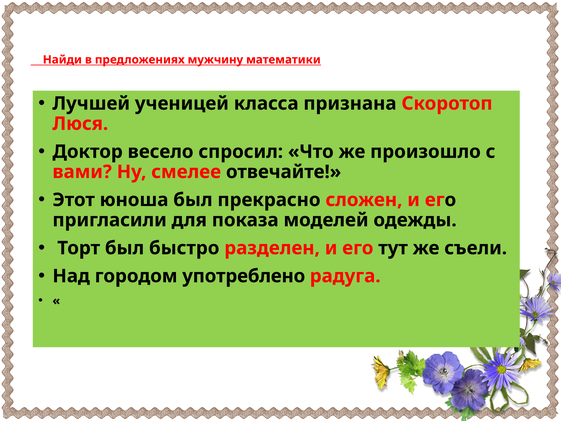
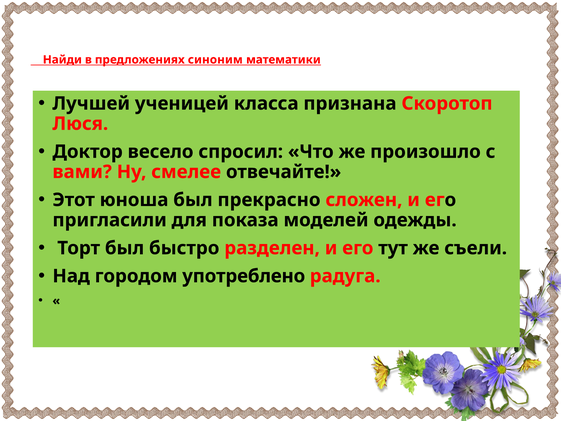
мужчину: мужчину -> синоним
